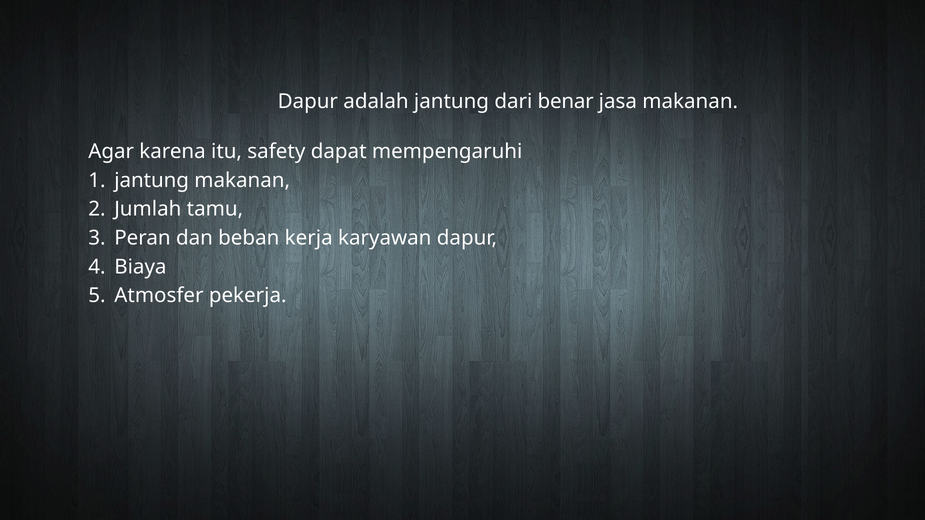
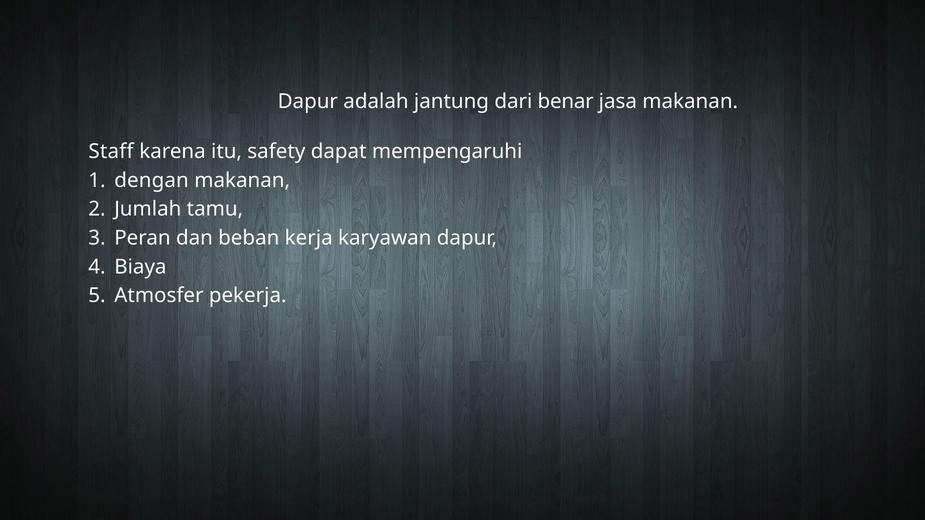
Agar: Agar -> Staff
jantung at (152, 181): jantung -> dengan
